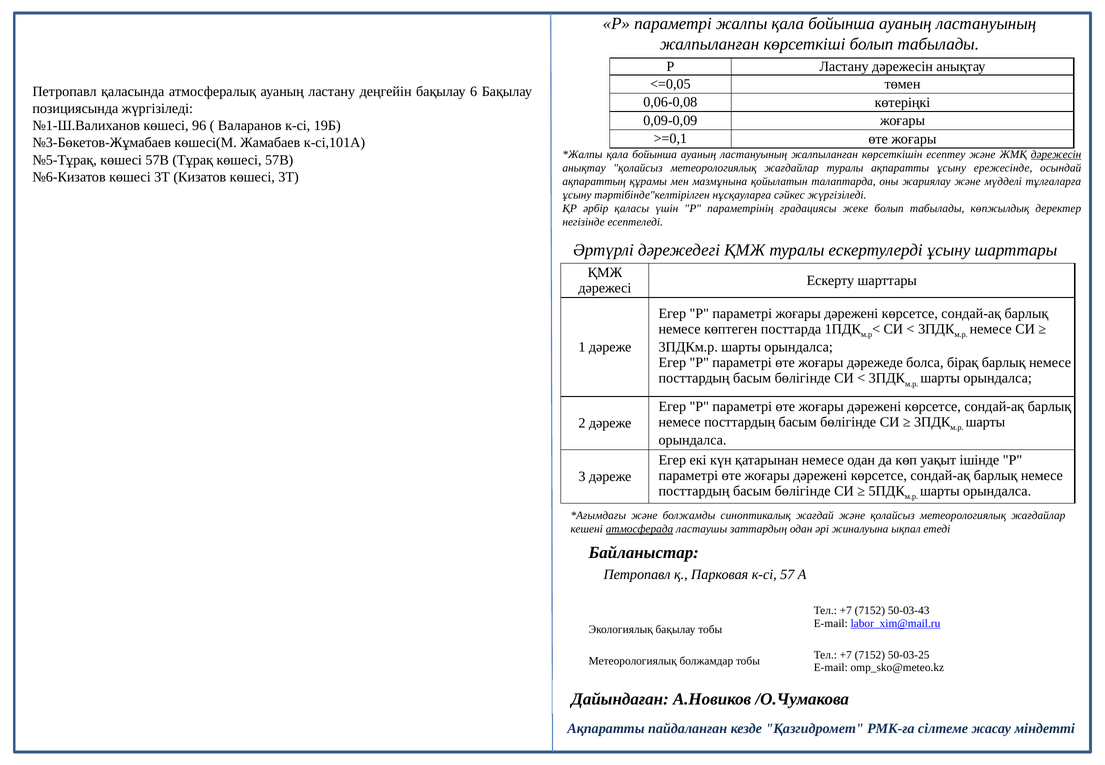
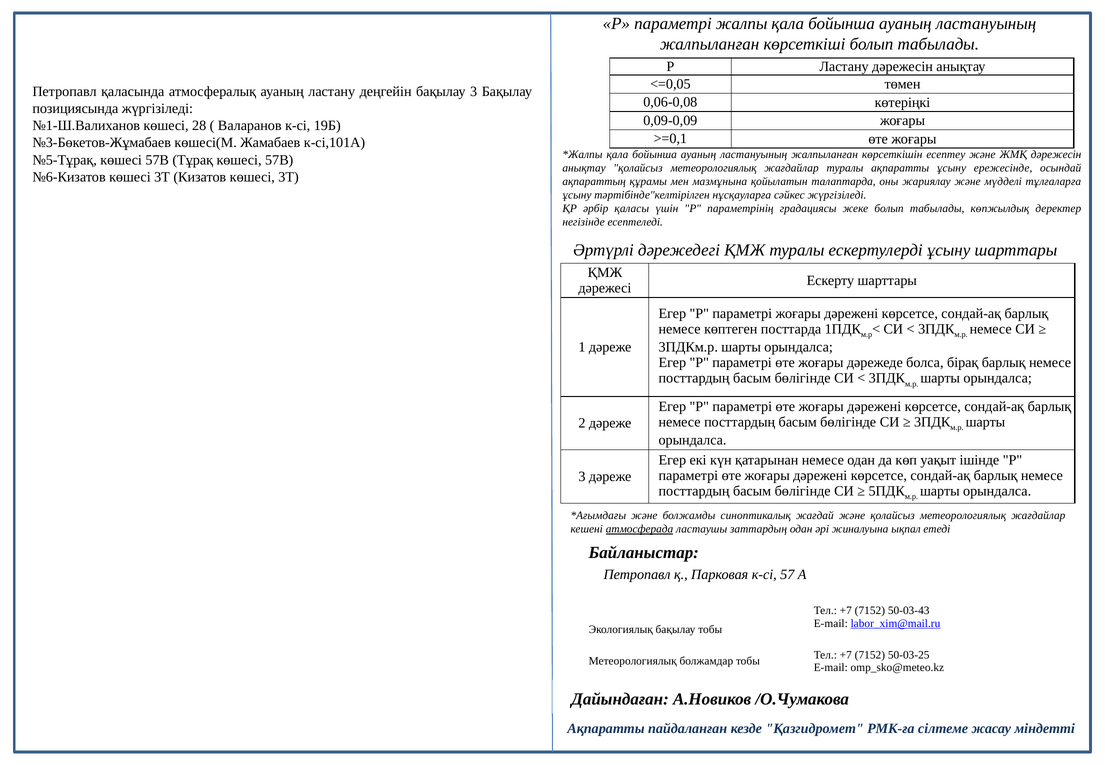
бақылау 6: 6 -> 3
96: 96 -> 28
дәрежесін at (1056, 154) underline: present -> none
